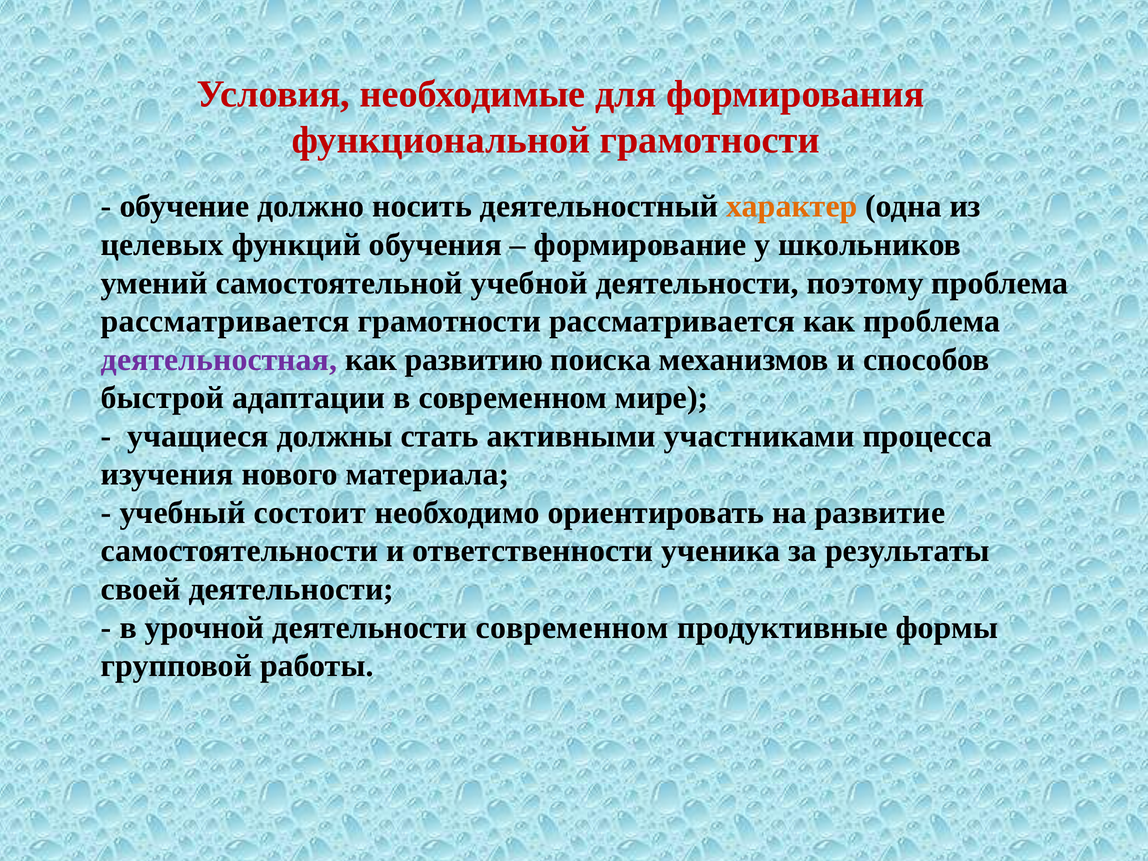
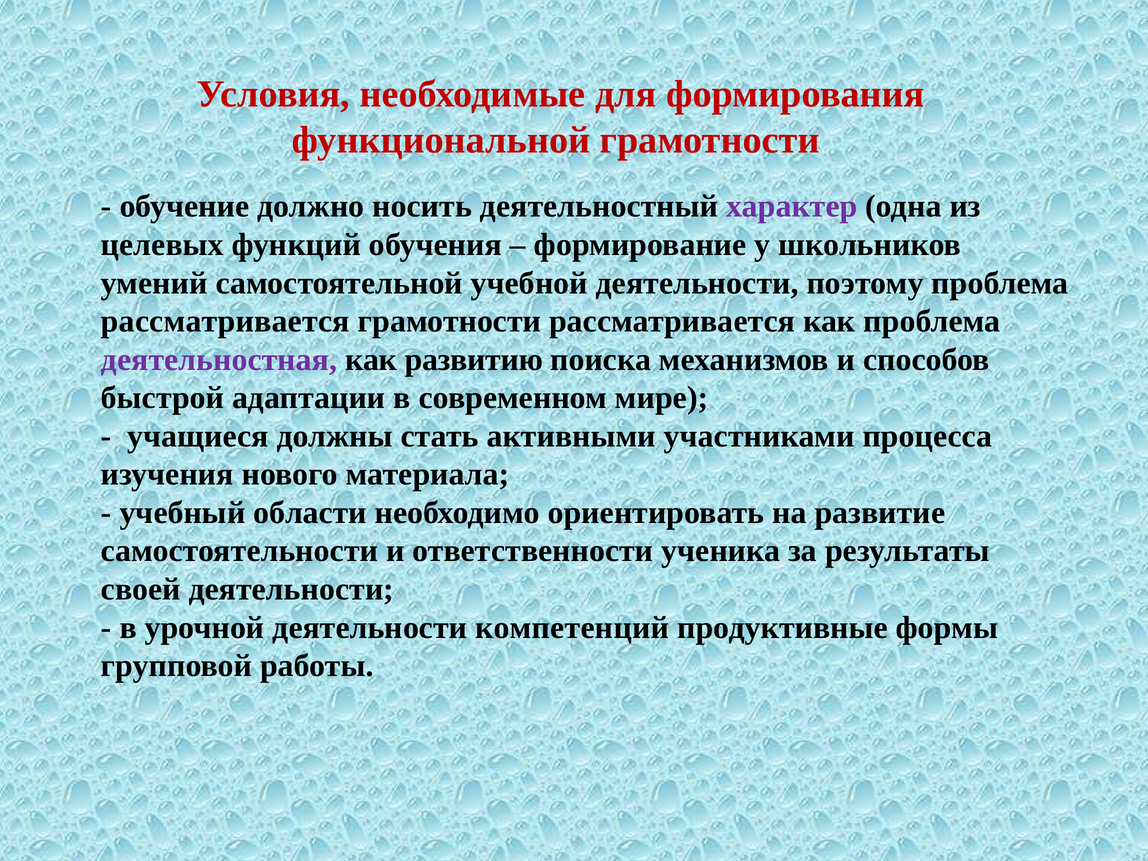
характер colour: orange -> purple
состоит: состоит -> области
деятельности современном: современном -> компетенций
